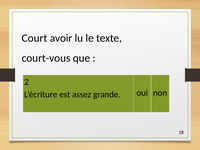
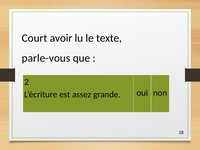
court-vous: court-vous -> parle-vous
